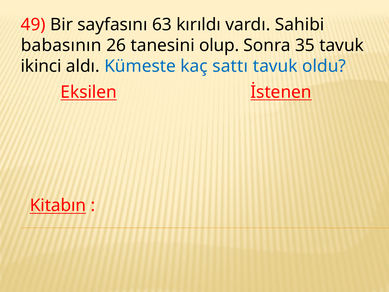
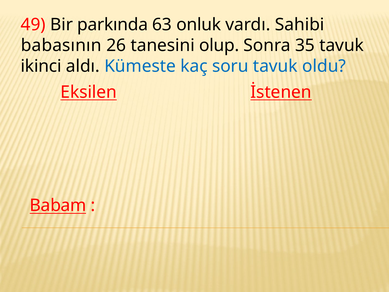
sayfasını: sayfasını -> parkında
kırıldı: kırıldı -> onluk
sattı: sattı -> soru
Kitabın: Kitabın -> Babam
